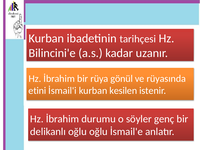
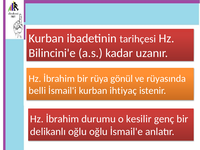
etini: etini -> belli
kesilen: kesilen -> ihtiyaç
söyler: söyler -> kesilir
